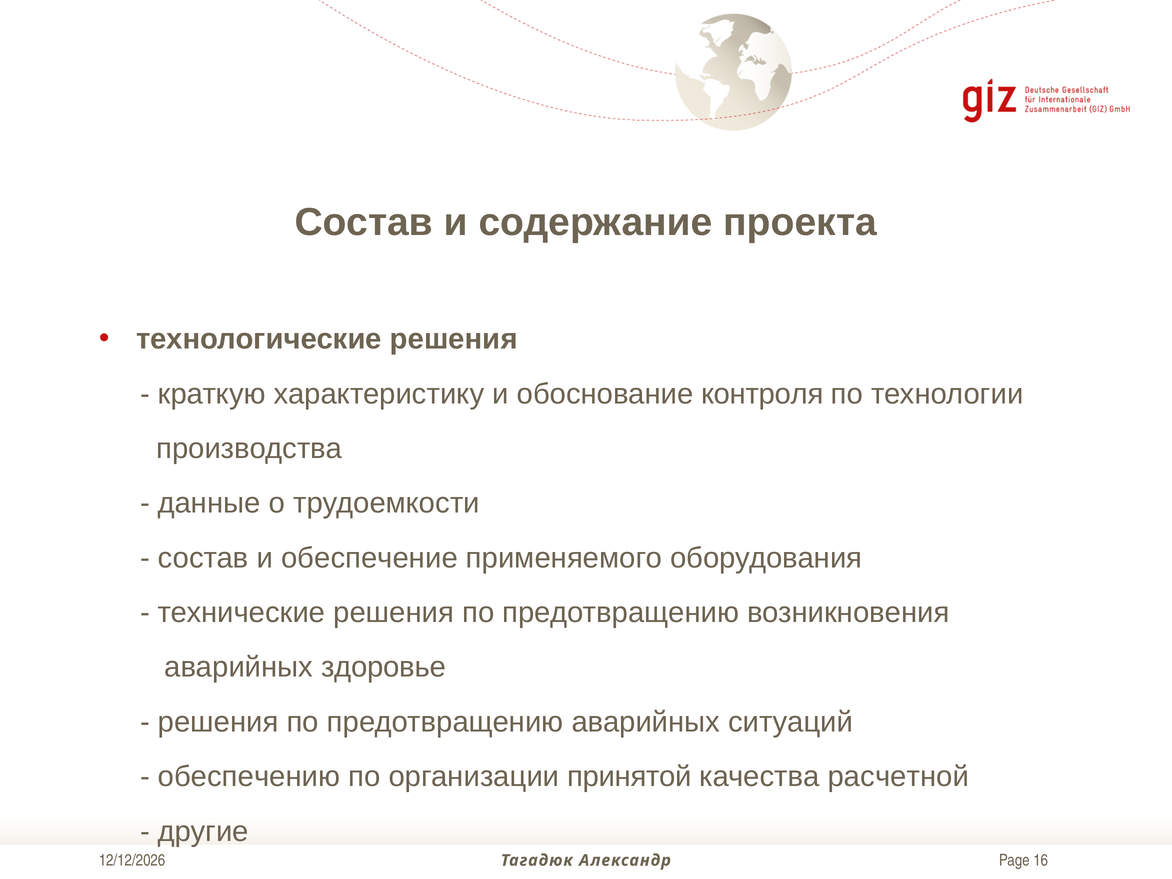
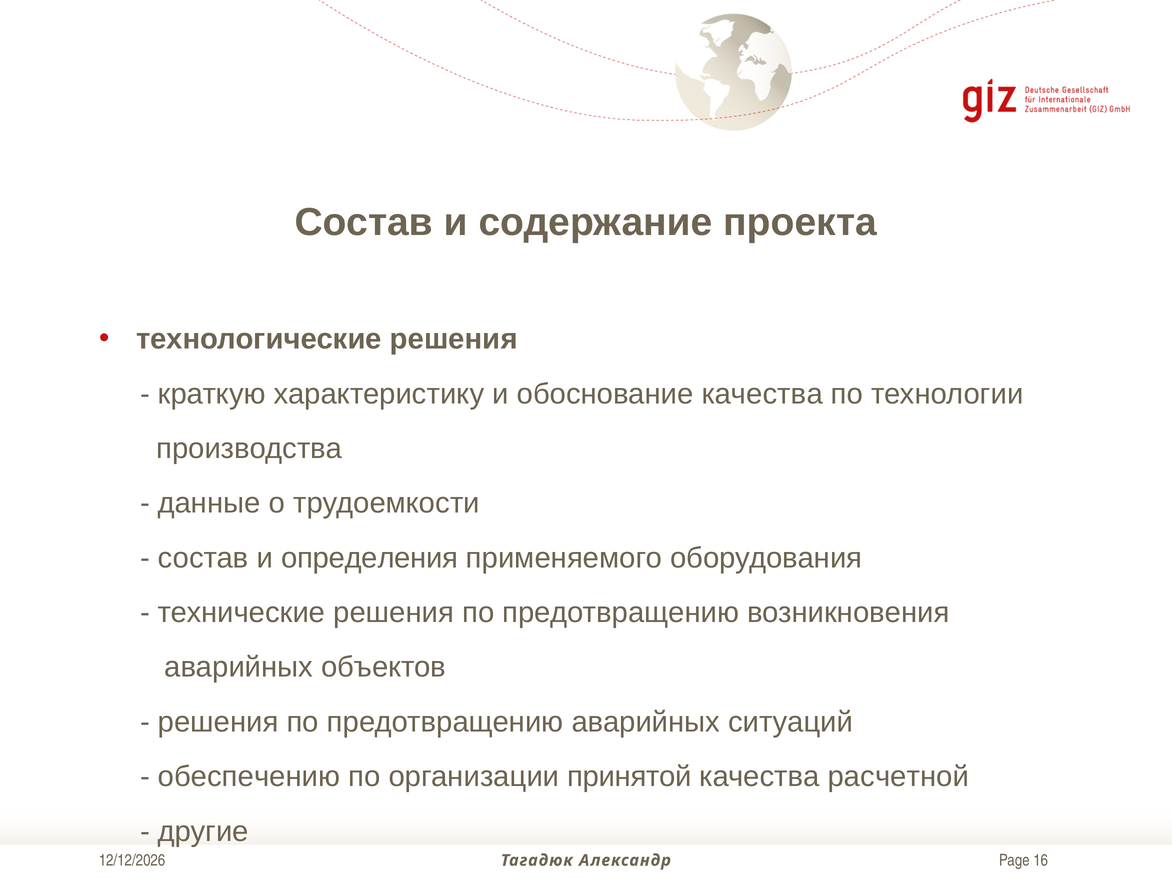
обоснование контроля: контроля -> качества
обеспечение: обеспечение -> определения
здоровье: здоровье -> объектов
